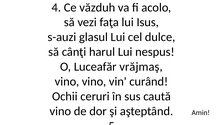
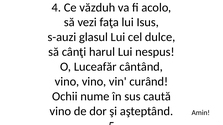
vrăjmaş: vrăjmaş -> cântând
ceruri: ceruri -> nume
